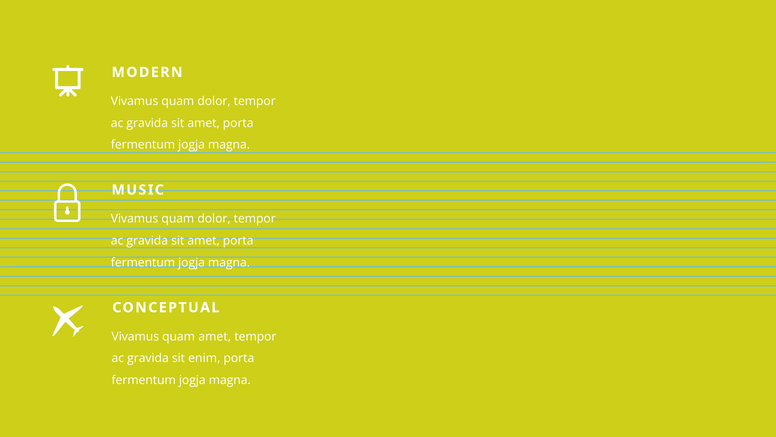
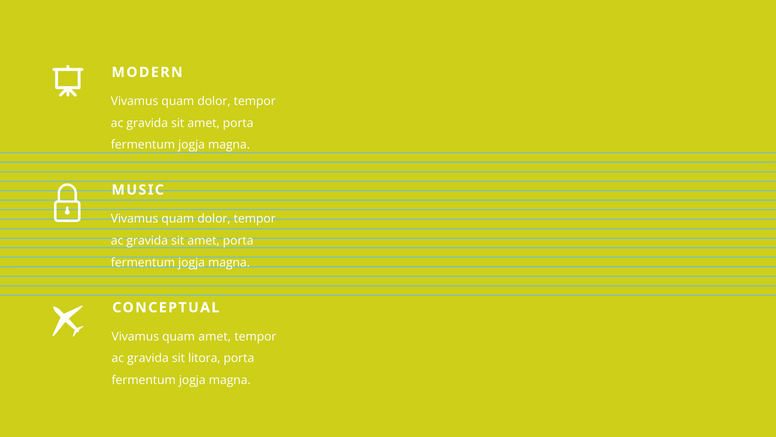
enim: enim -> litora
